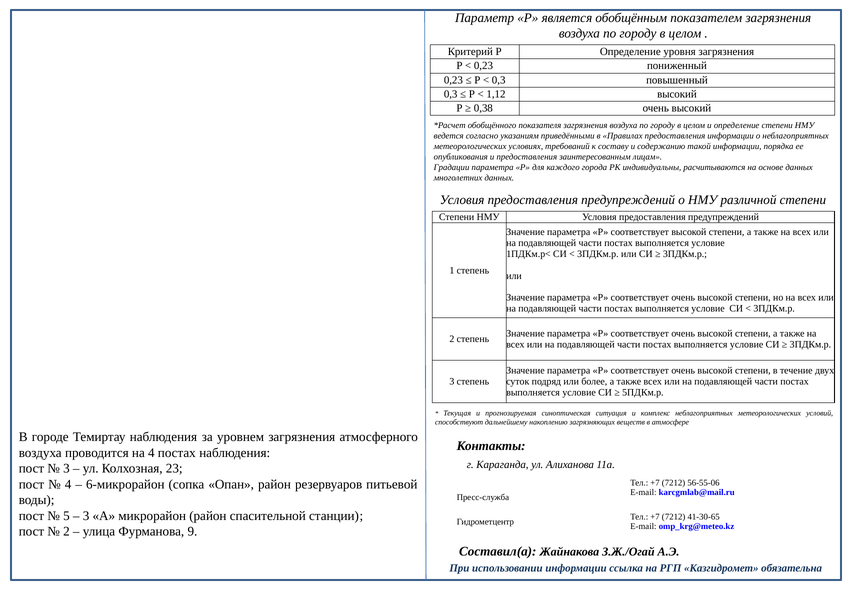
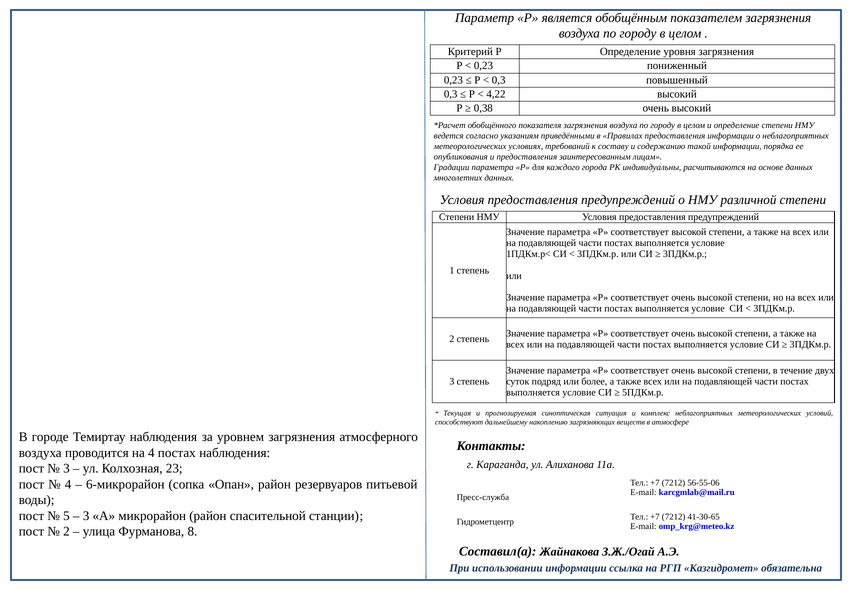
1,12: 1,12 -> 4,22
9: 9 -> 8
